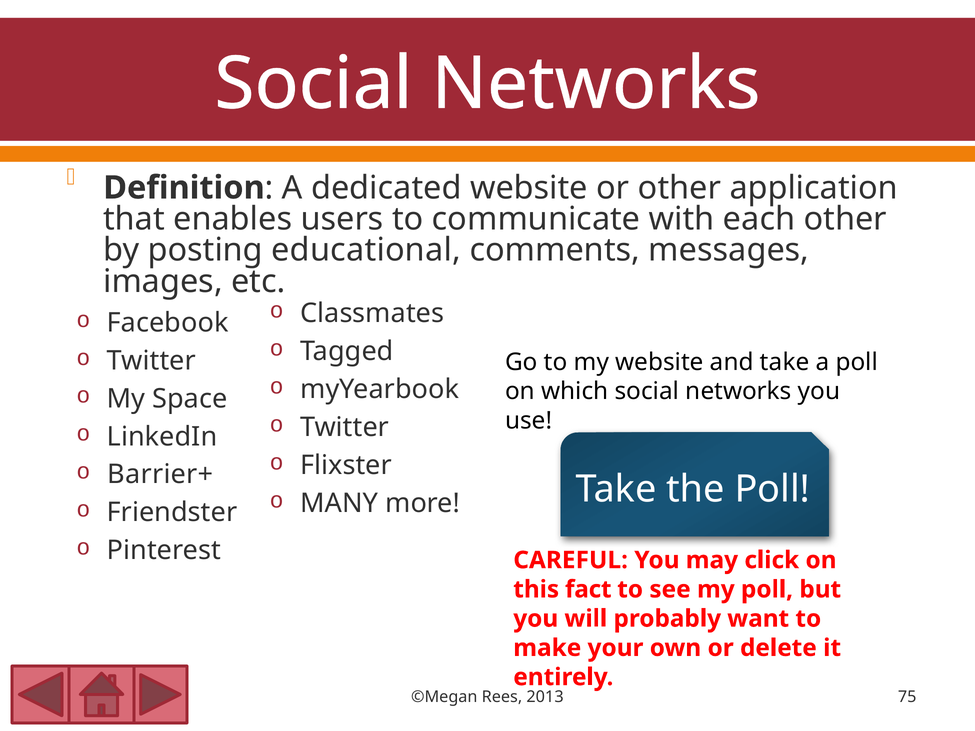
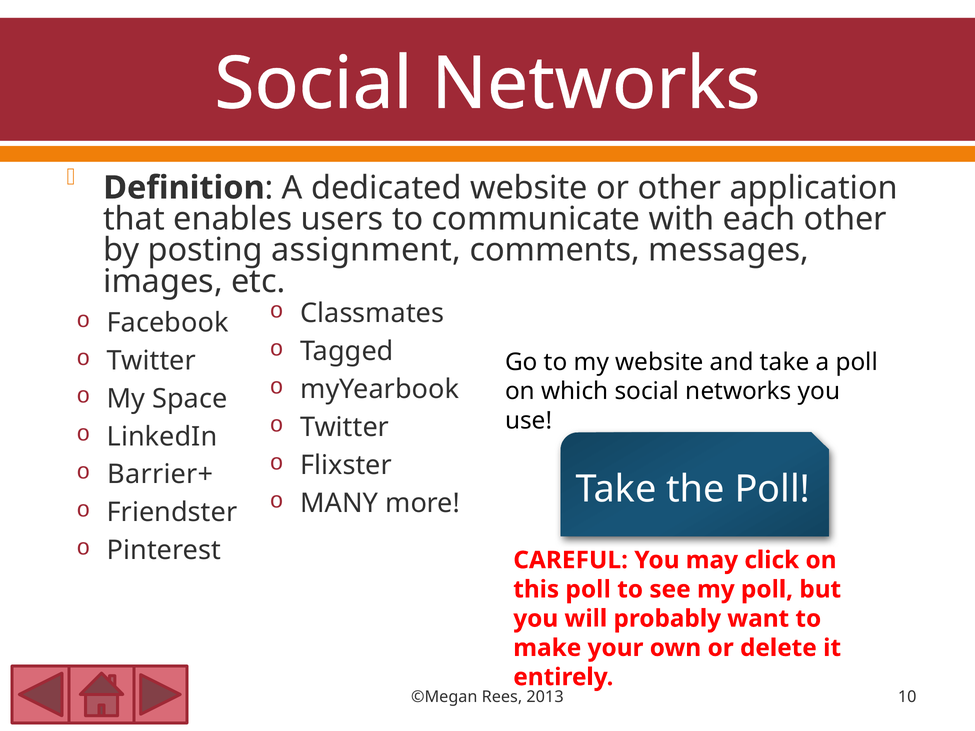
educational: educational -> assignment
this fact: fact -> poll
75: 75 -> 10
